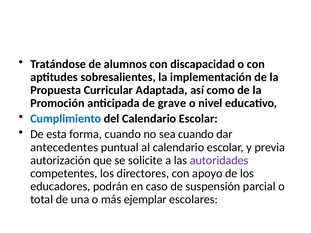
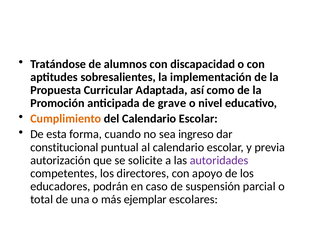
Cumplimiento colour: blue -> orange
sea cuando: cuando -> ingreso
antecedentes: antecedentes -> constitucional
